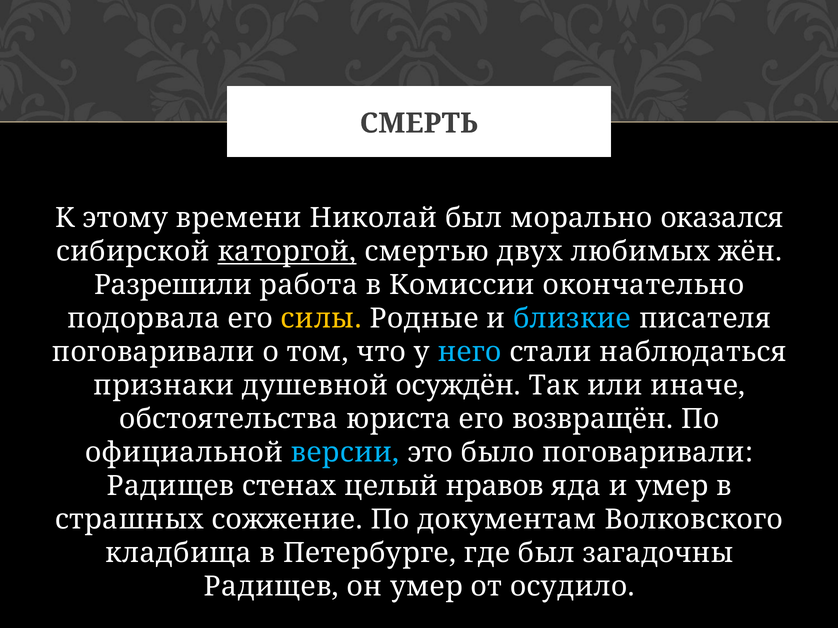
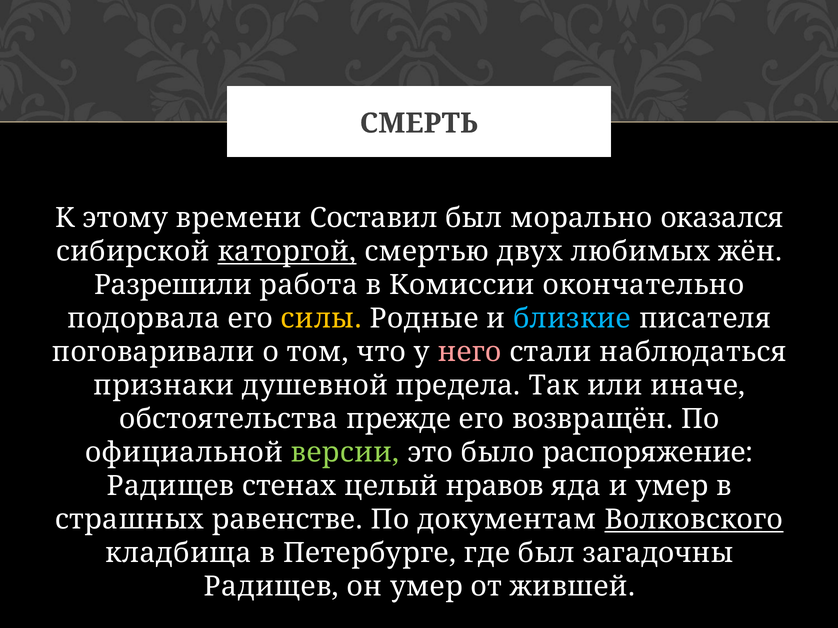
Николай: Николай -> Составил
него colour: light blue -> pink
осуждён: осуждён -> предела
юриста: юриста -> прежде
версии colour: light blue -> light green
было поговаривали: поговаривали -> распоряжение
сожжение: сожжение -> равенстве
Волковского underline: none -> present
осудило: осудило -> жившей
